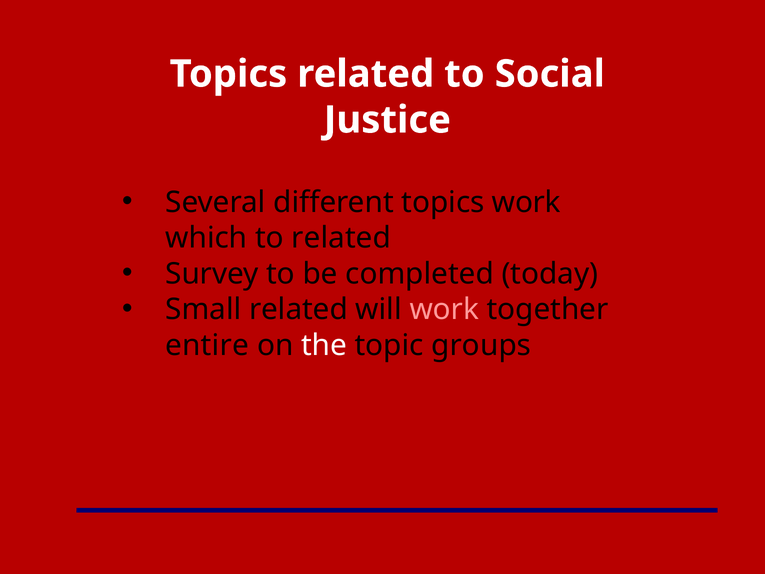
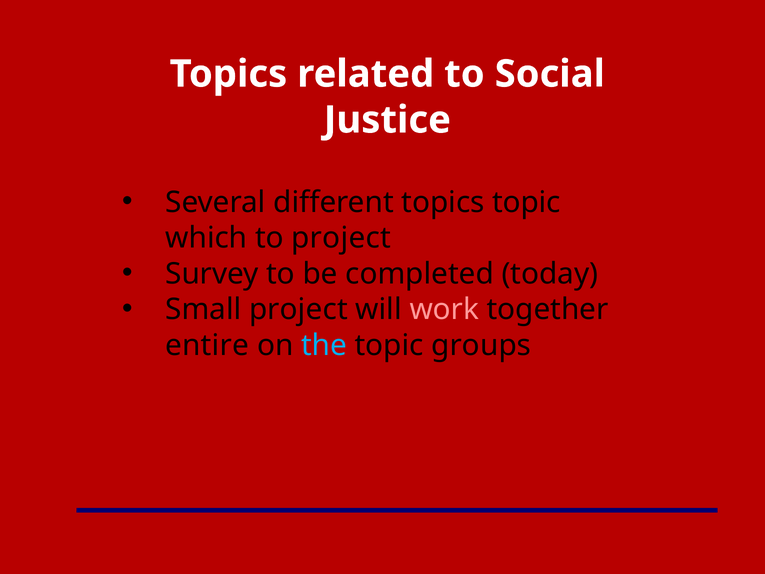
topics work: work -> topic
to related: related -> project
Small related: related -> project
the colour: white -> light blue
